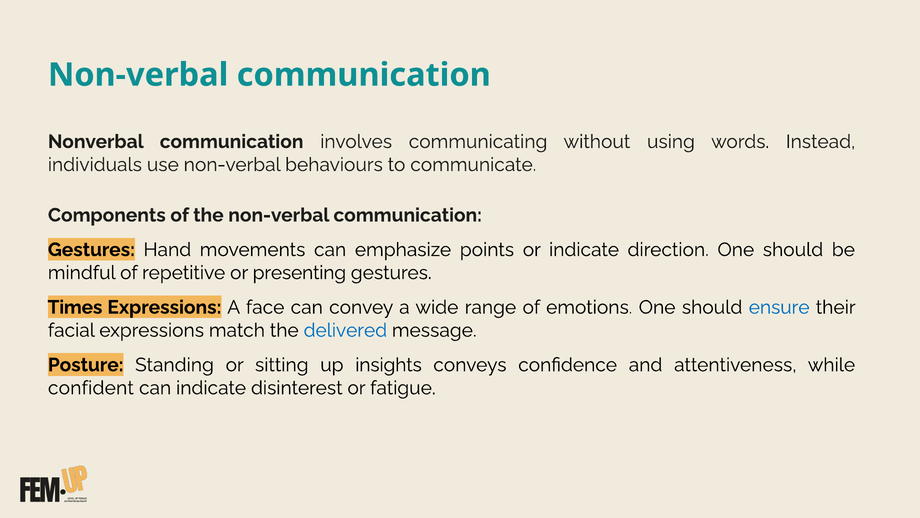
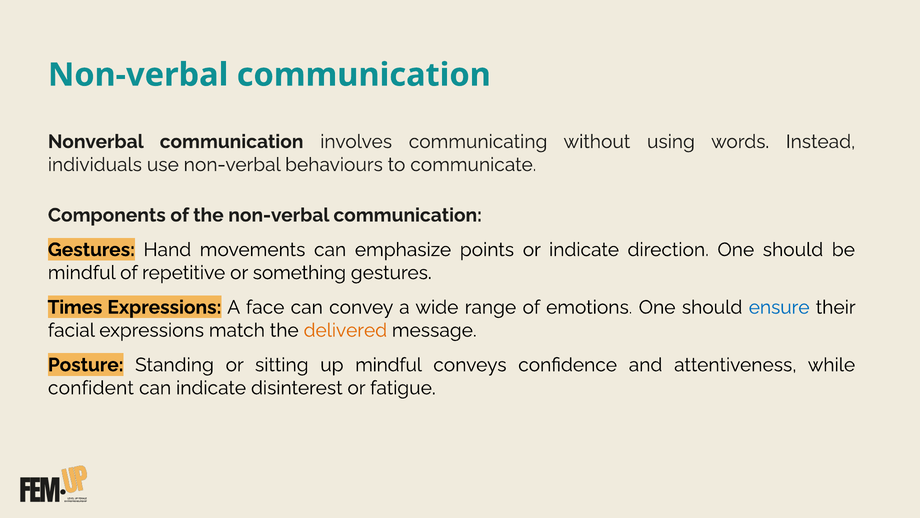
presenting: presenting -> something
delivered colour: blue -> orange
up insights: insights -> mindful
